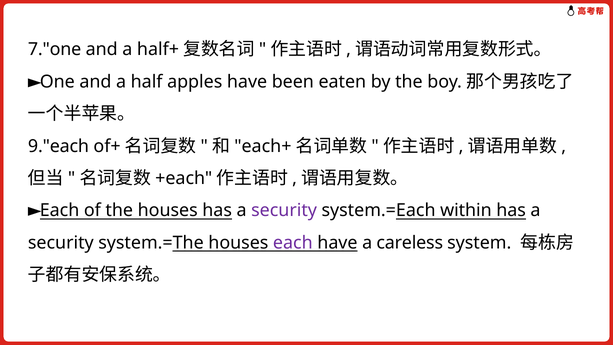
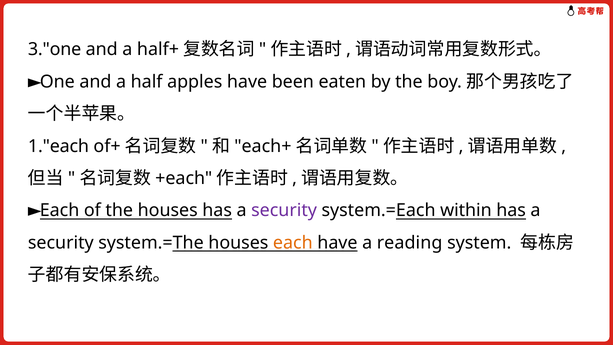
7."one: 7."one -> 3."one
9."each: 9."each -> 1."each
each at (293, 243) colour: purple -> orange
careless: careless -> reading
